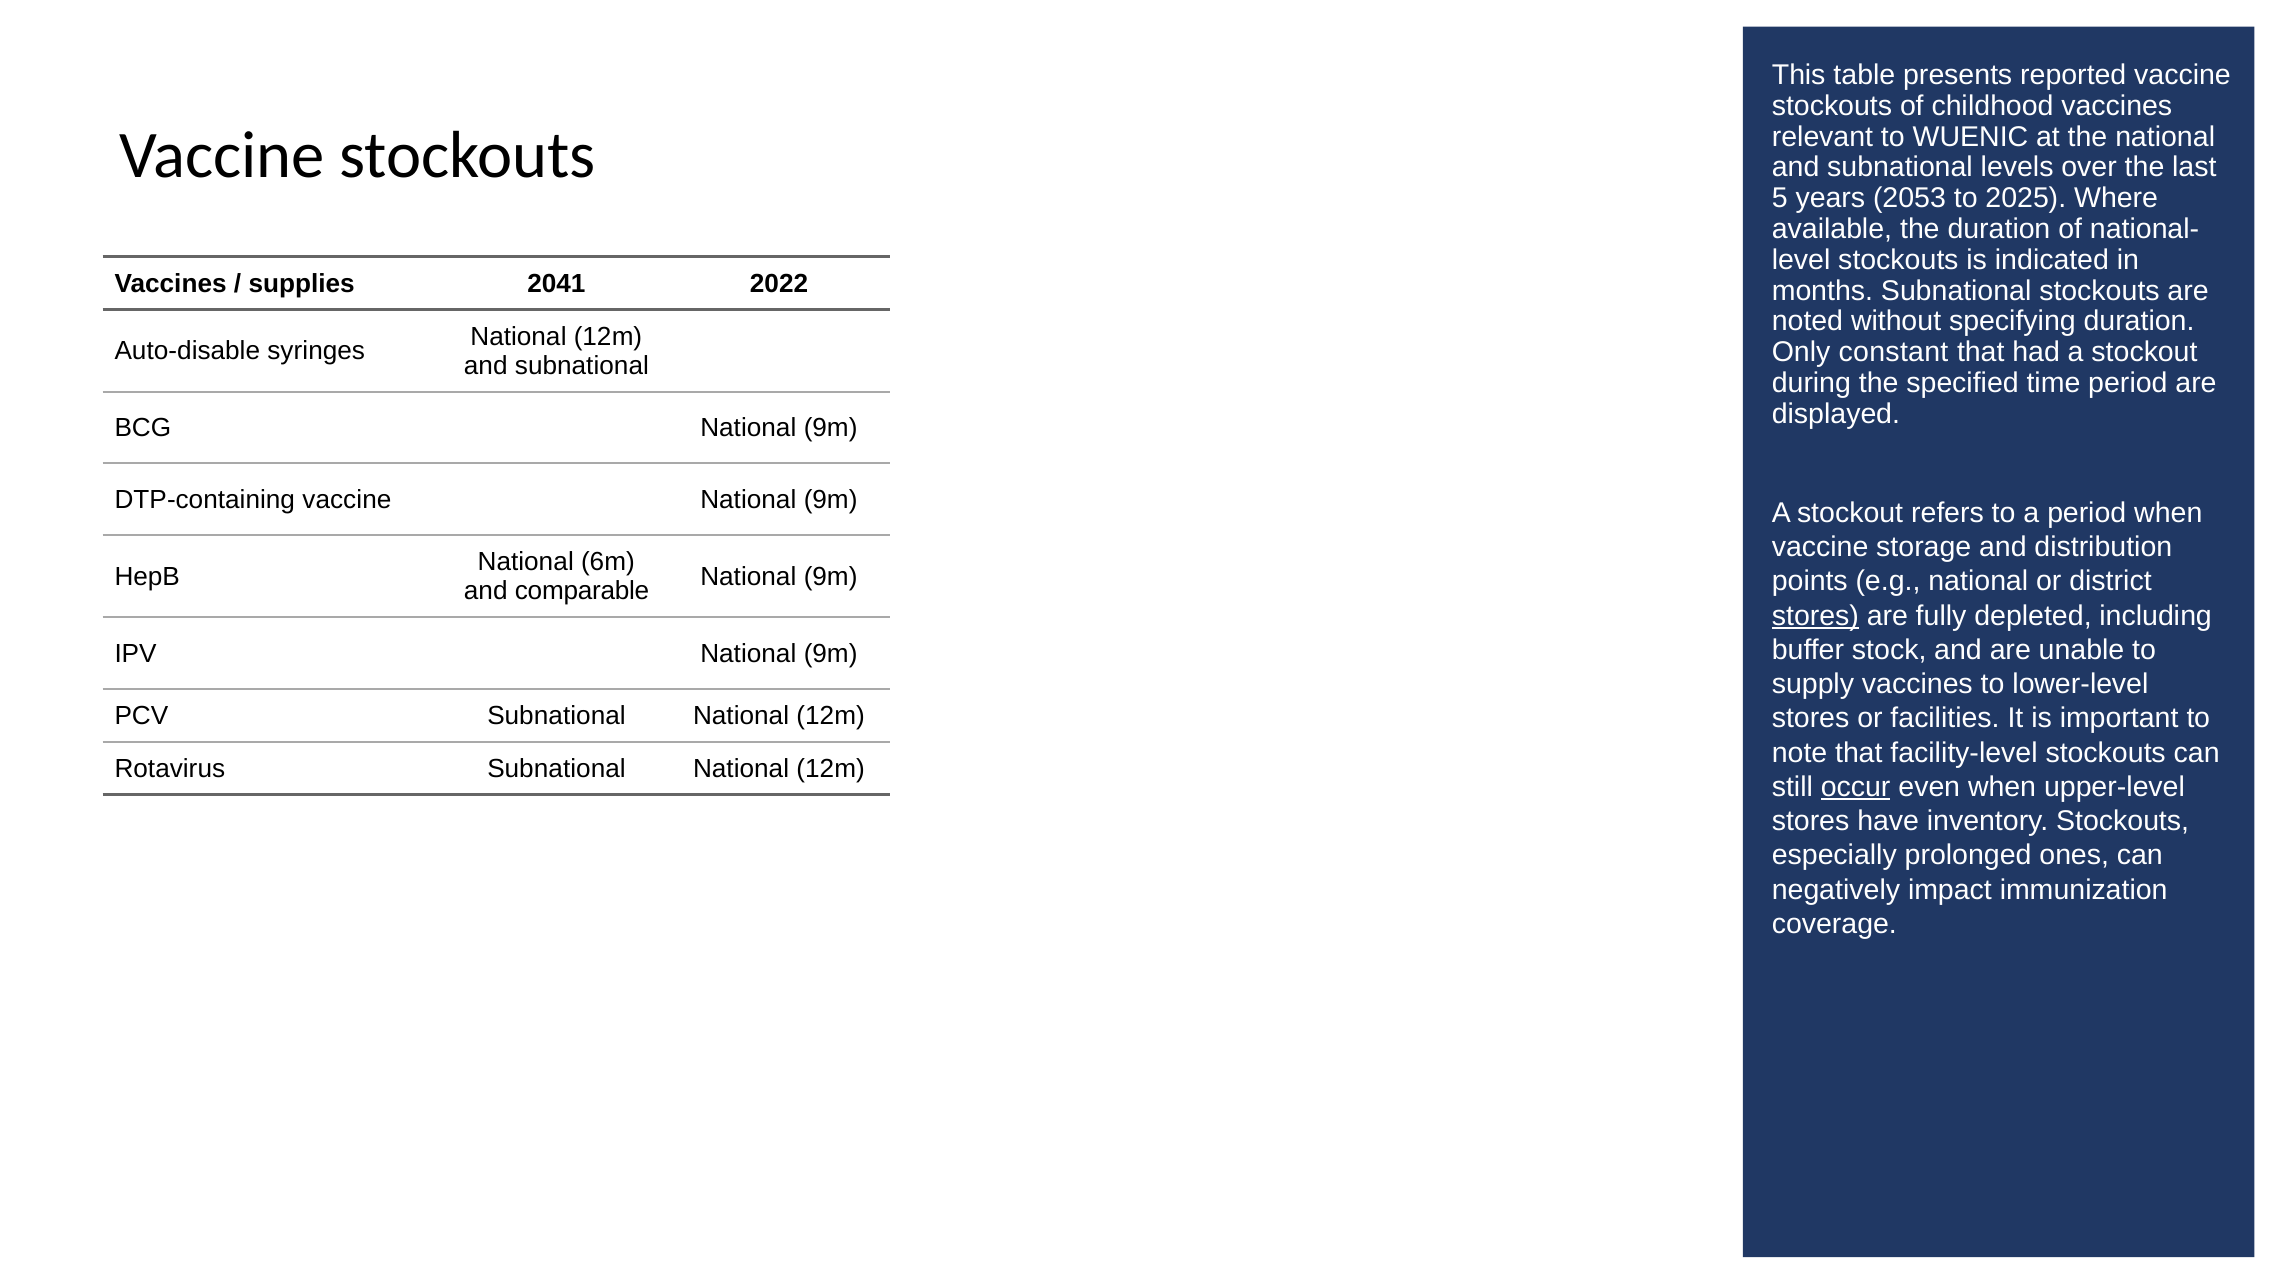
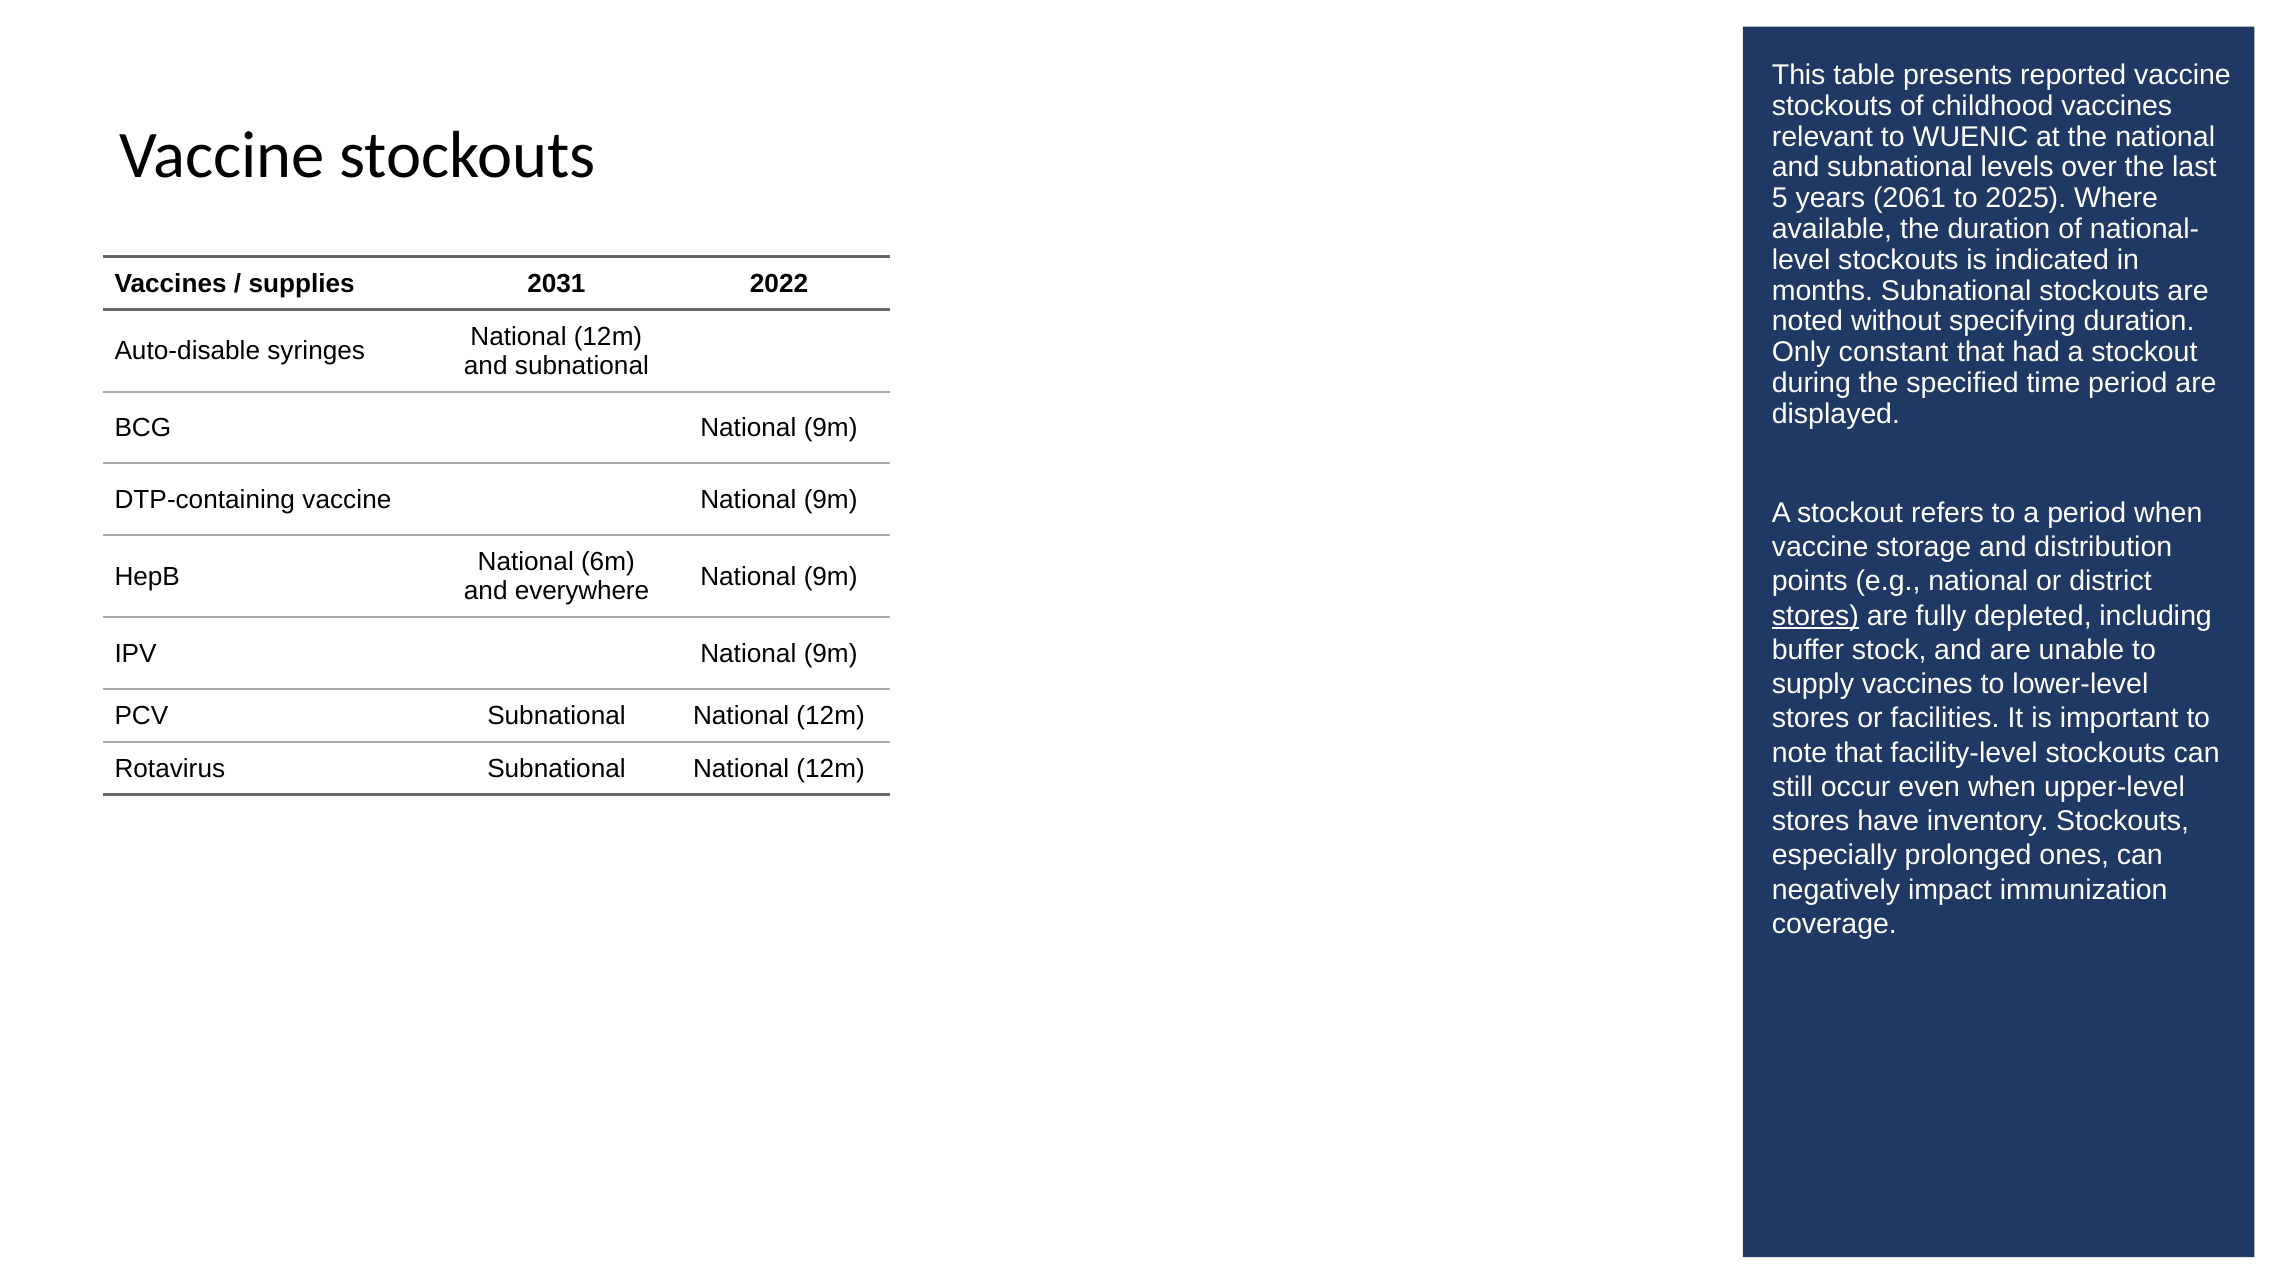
2053: 2053 -> 2061
2041: 2041 -> 2031
comparable: comparable -> everywhere
occur underline: present -> none
